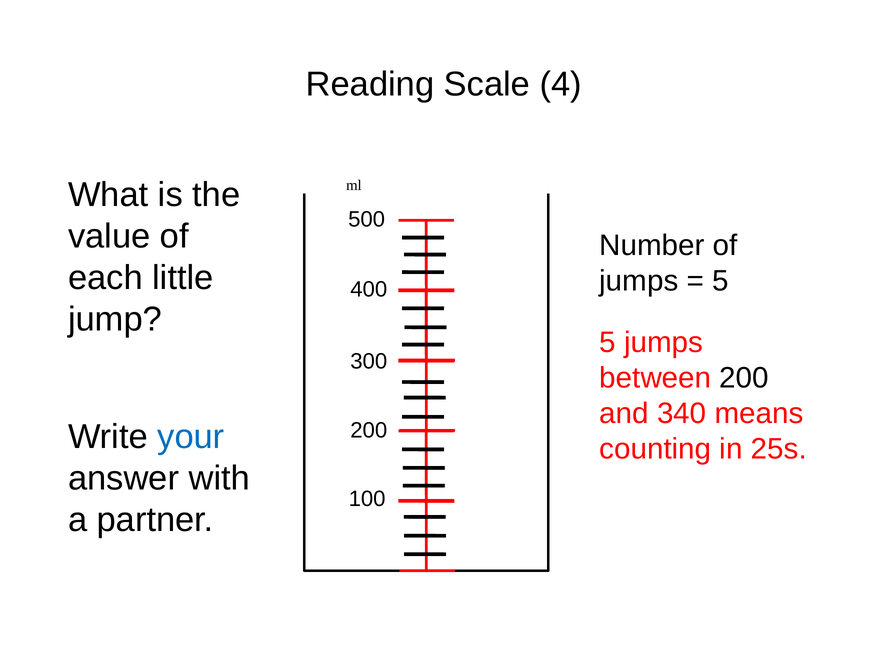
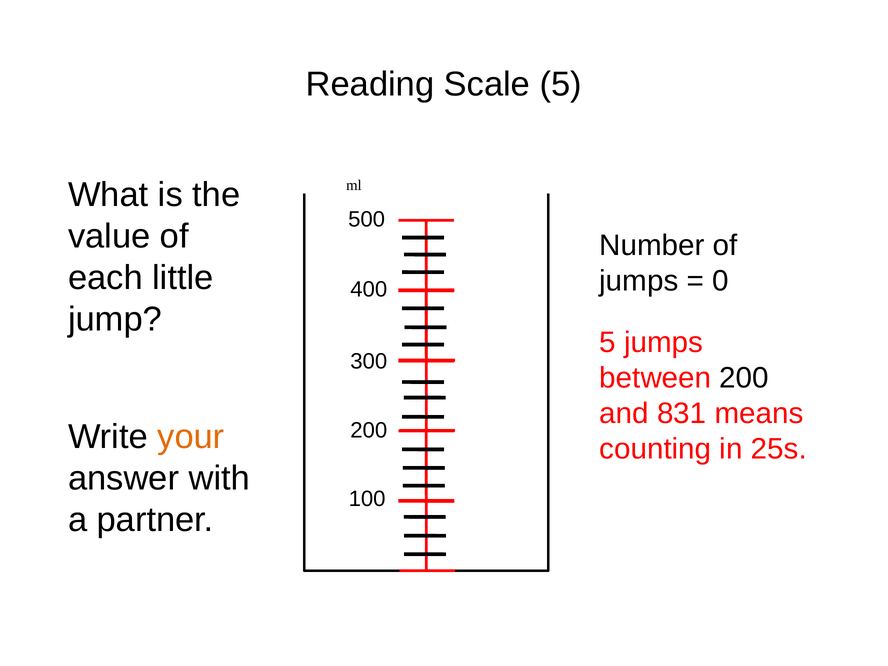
Scale 4: 4 -> 5
5 at (720, 281): 5 -> 0
340: 340 -> 831
your colour: blue -> orange
